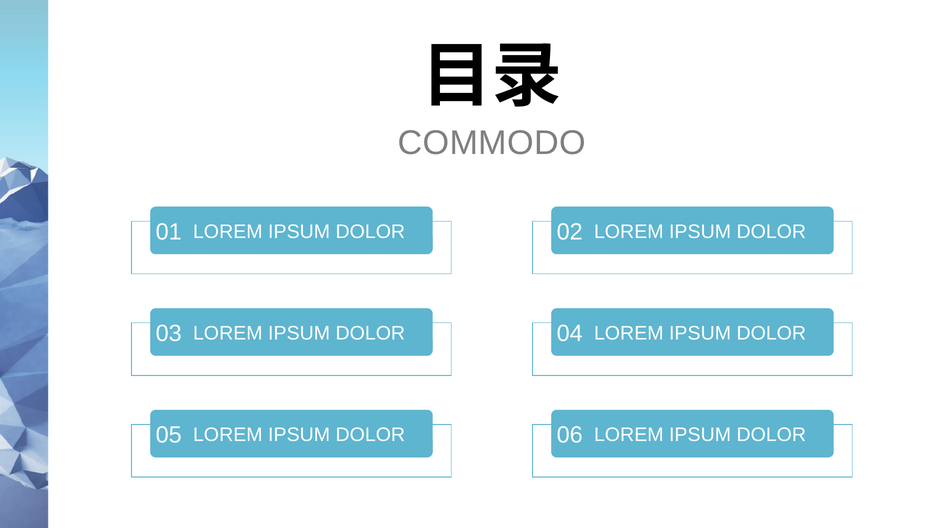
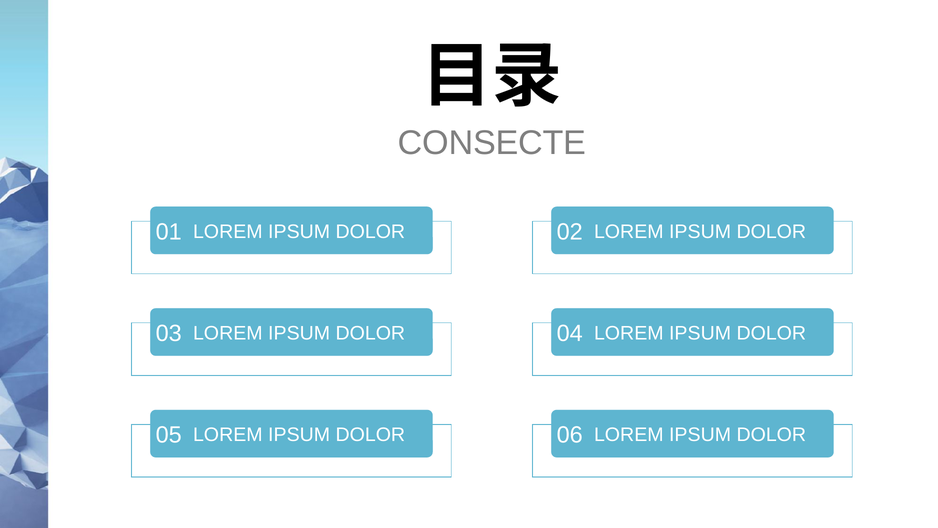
COMMODO: COMMODO -> CONSECTE
